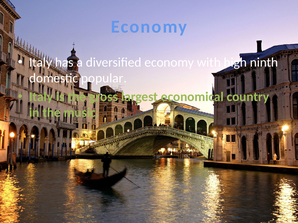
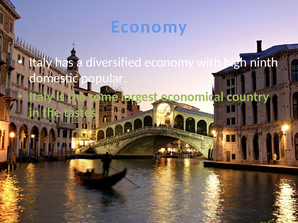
gross: gross -> some
music: music -> tastes
